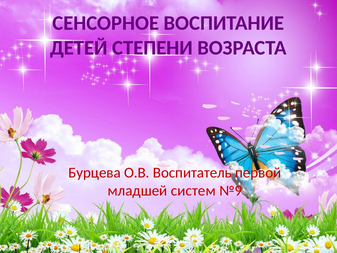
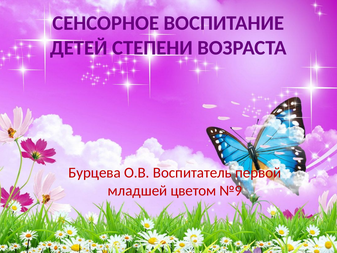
систем: систем -> цветом
